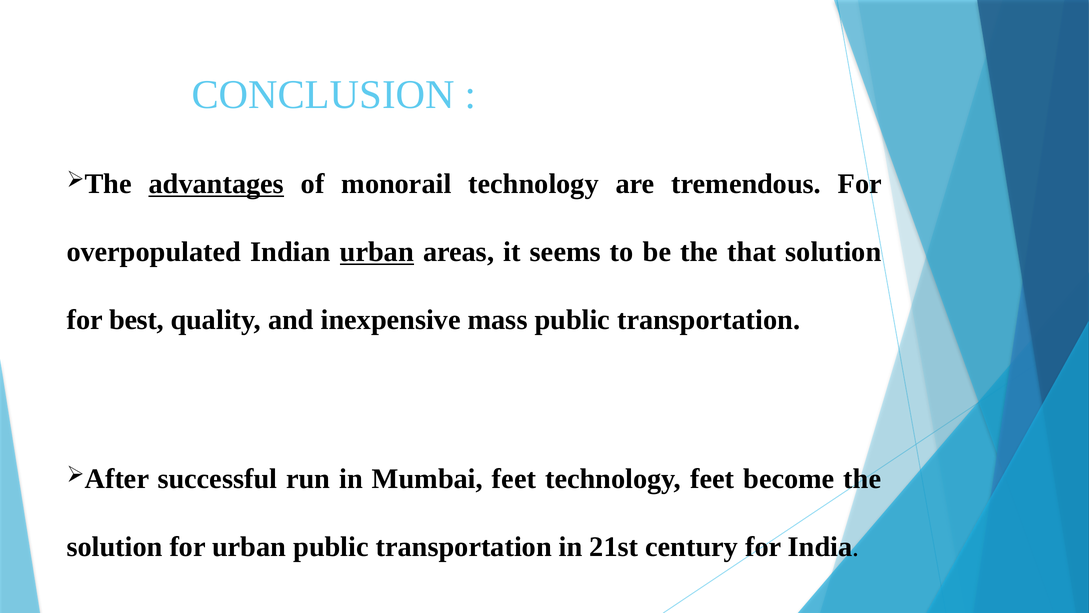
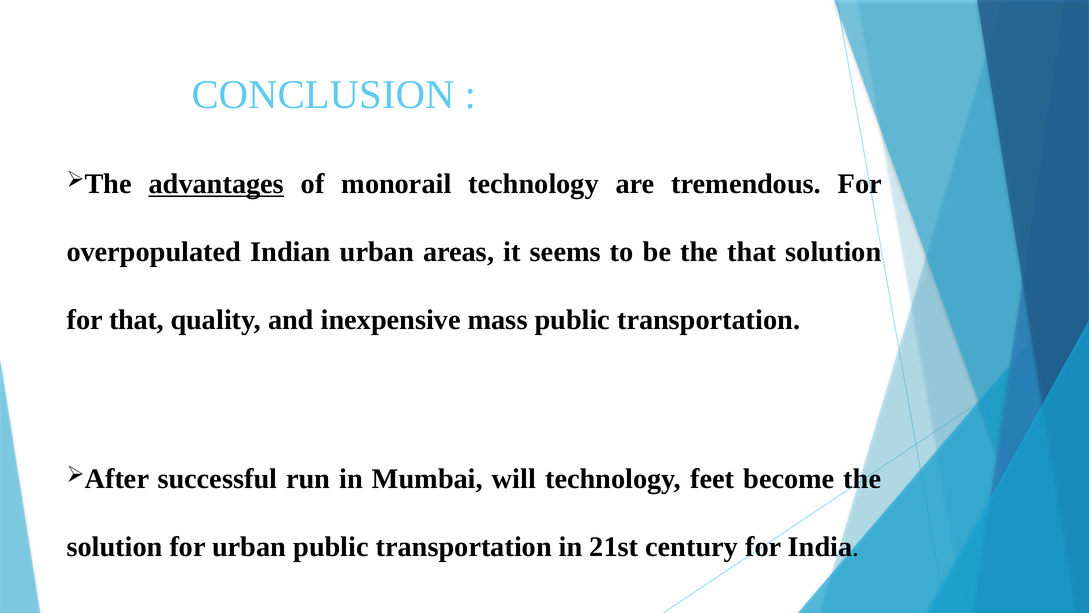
urban at (377, 252) underline: present -> none
for best: best -> that
Mumbai feet: feet -> will
